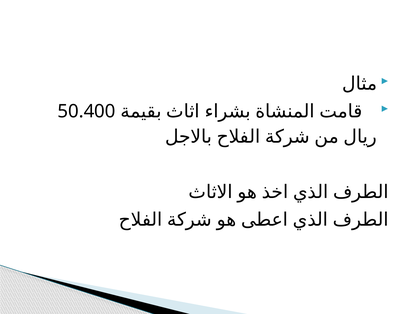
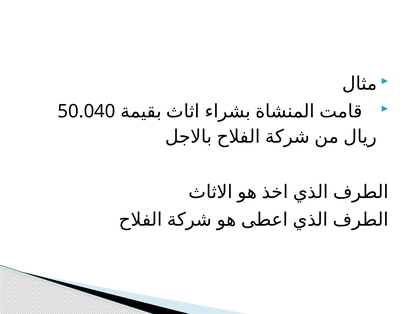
50.400: 50.400 -> 50.040
